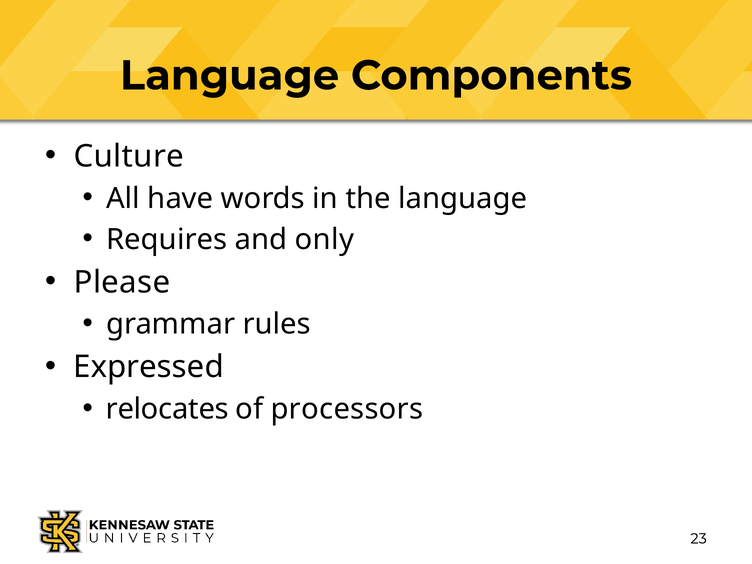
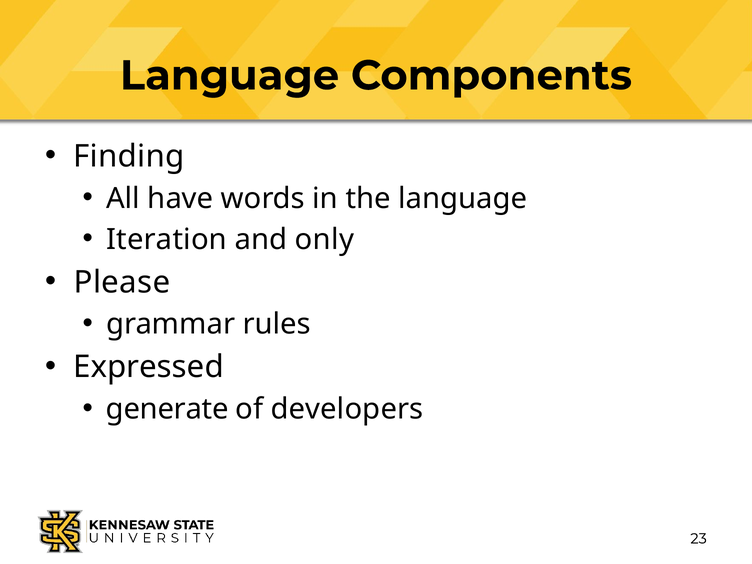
Culture: Culture -> Finding
Requires: Requires -> Iteration
relocates: relocates -> generate
processors: processors -> developers
